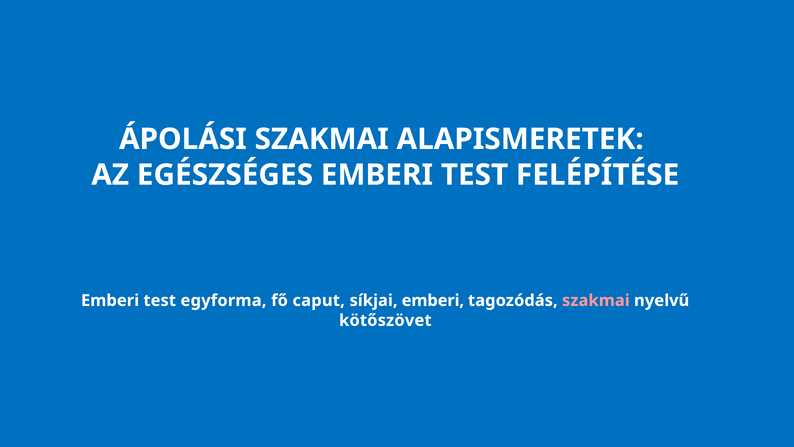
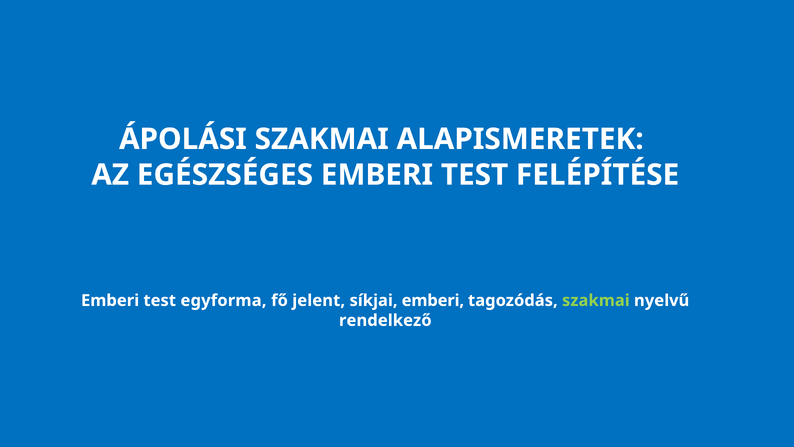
caput: caput -> jelent
szakmai at (596, 300) colour: pink -> light green
kötőszövet: kötőszövet -> rendelkező
